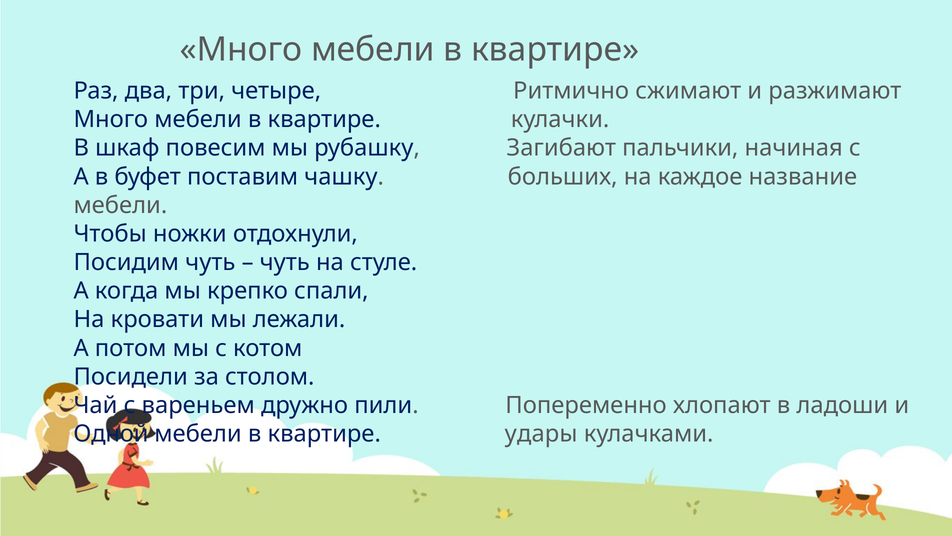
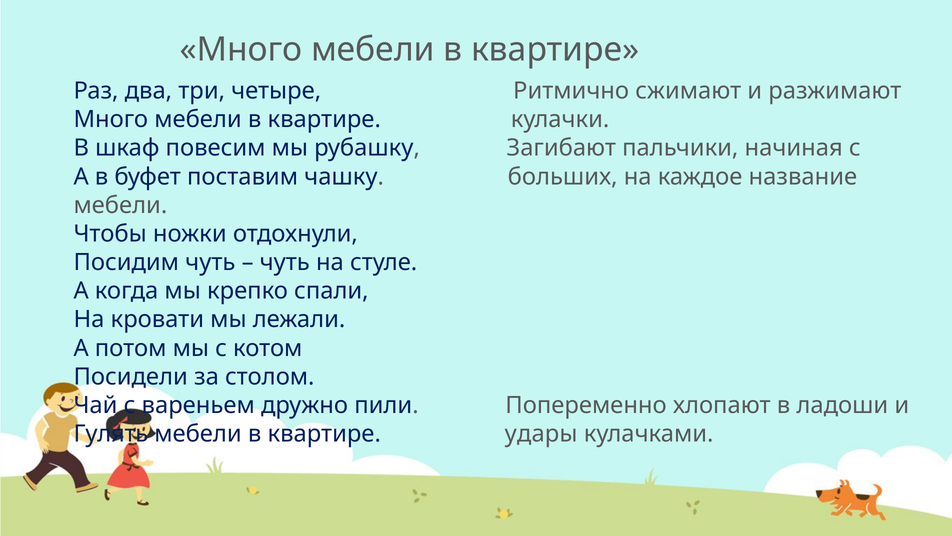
Одной: Одной -> Гулять
